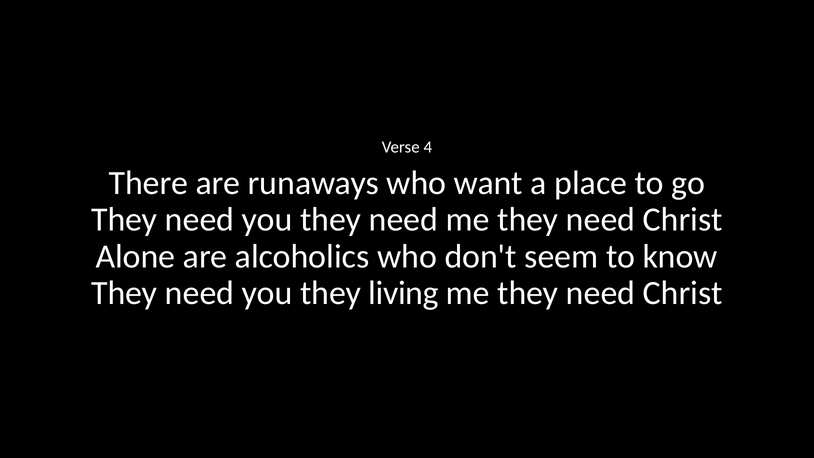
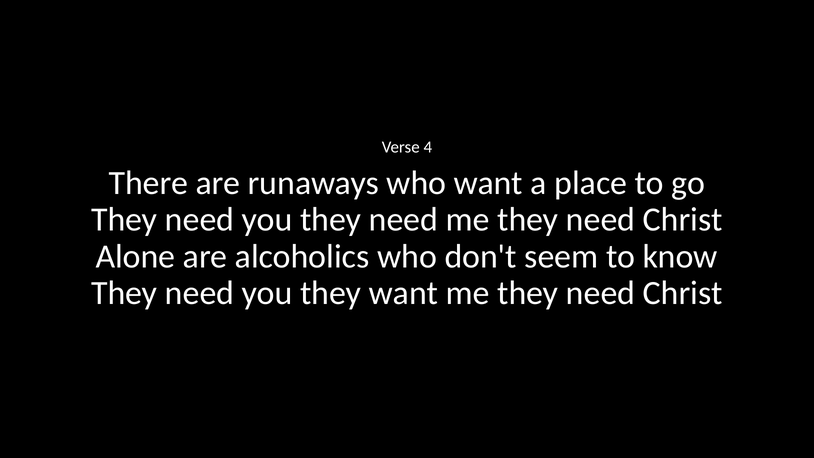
they living: living -> want
